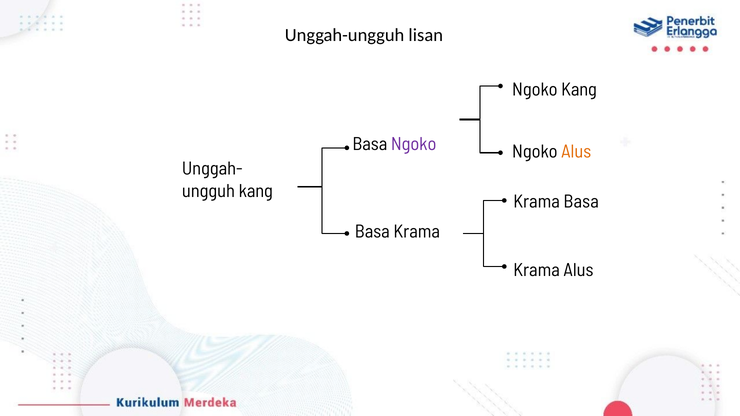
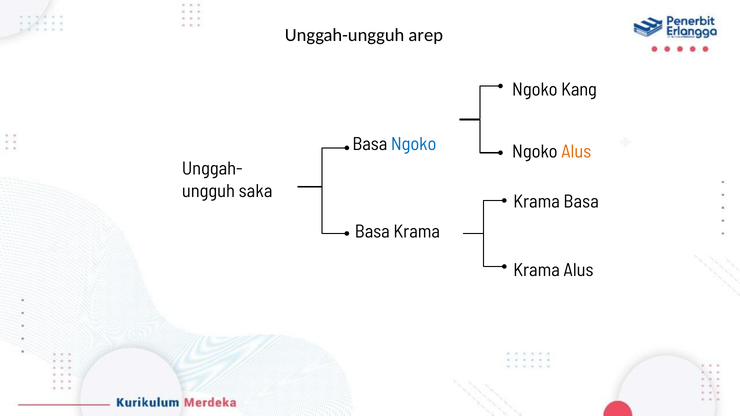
lisan: lisan -> arep
Ngoko at (414, 144) colour: purple -> blue
kang at (256, 191): kang -> saka
